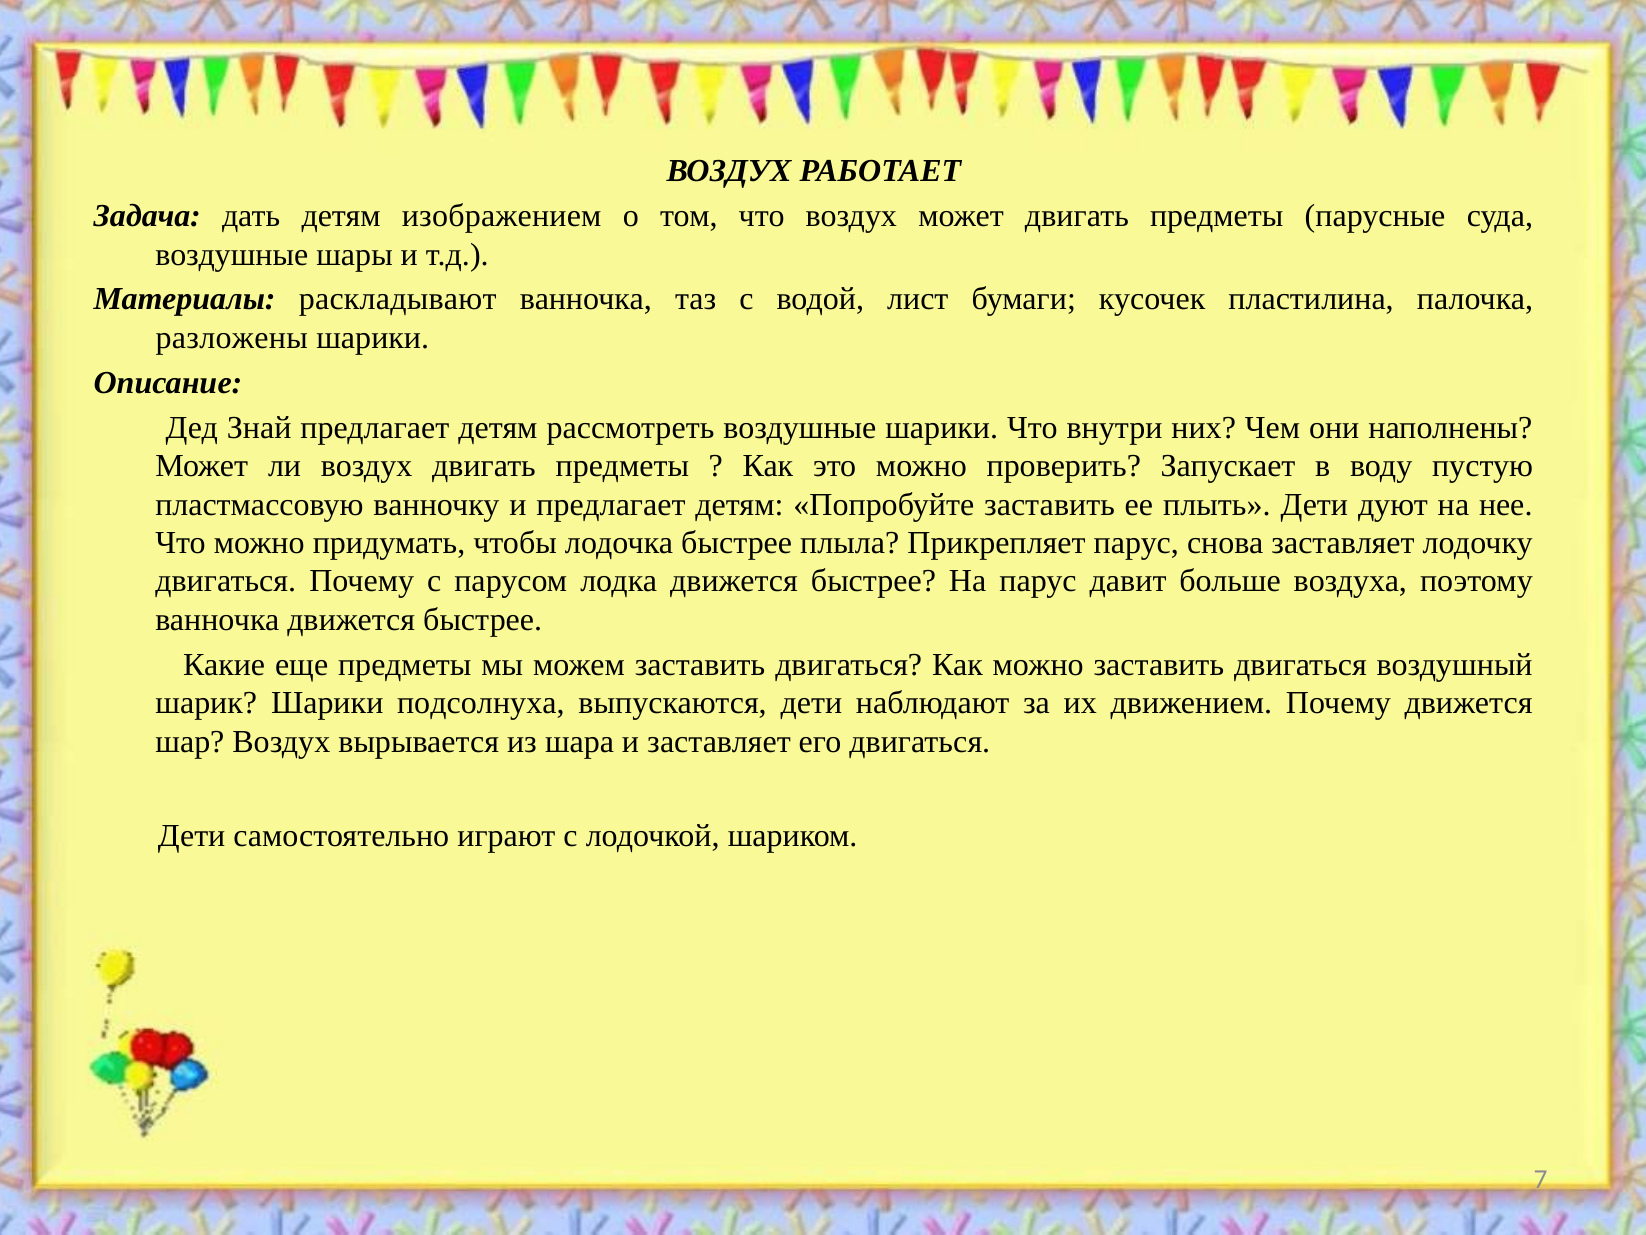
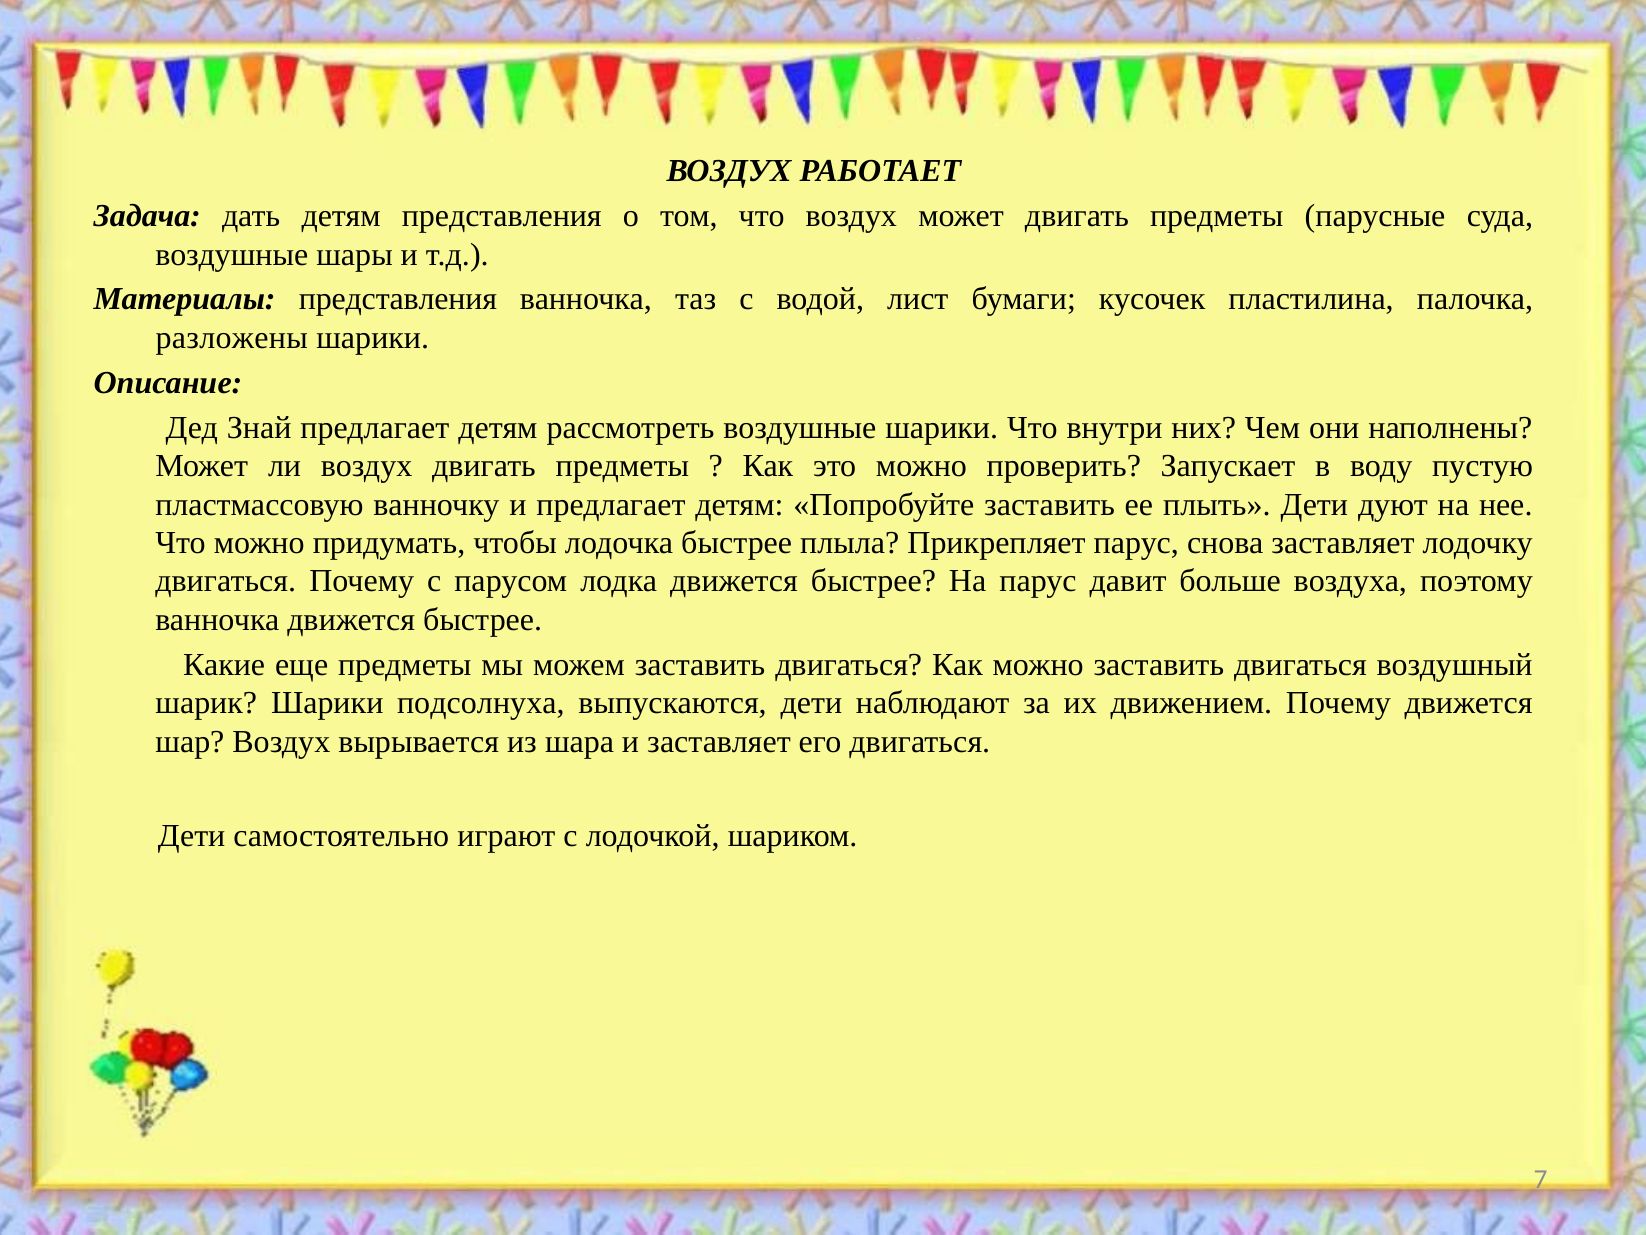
детям изображением: изображением -> представления
Материалы раскладывают: раскладывают -> представления
